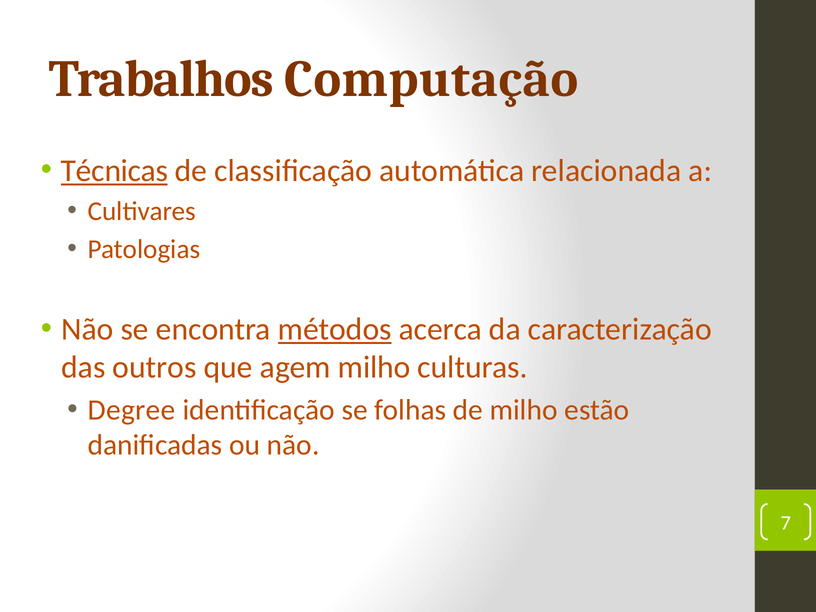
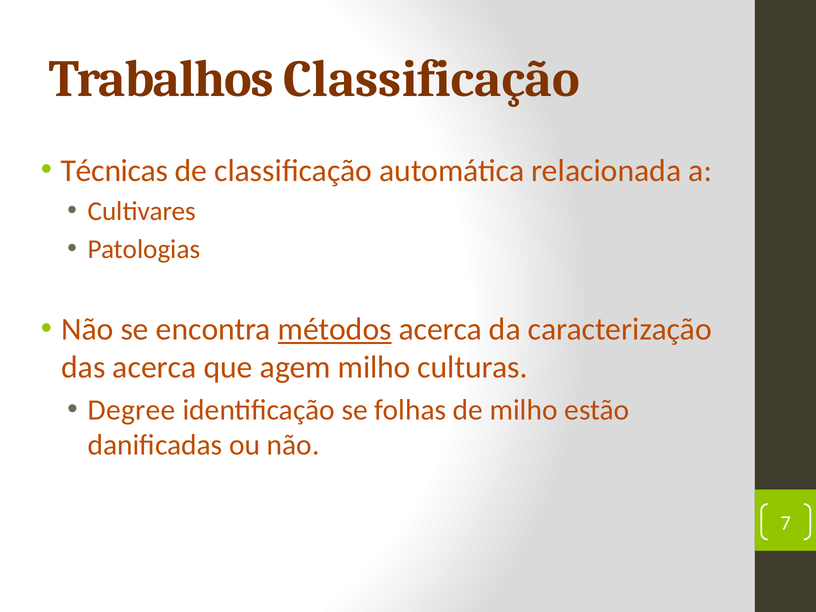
Trabalhos Computação: Computação -> Classificação
Técnicas underline: present -> none
das outros: outros -> acerca
